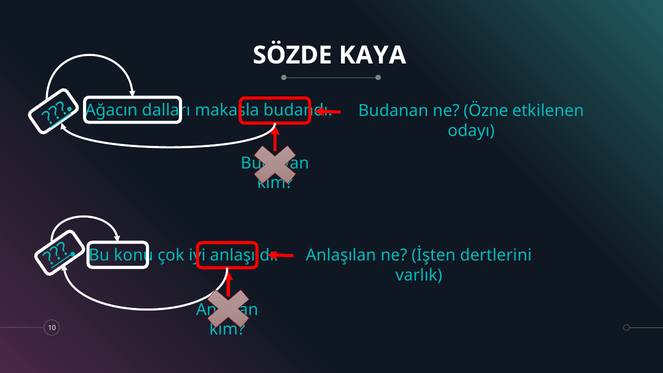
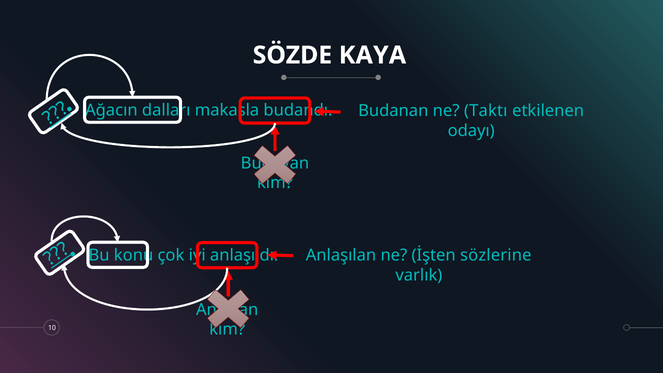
Özne: Özne -> Taktı
dertlerini: dertlerini -> sözlerine
